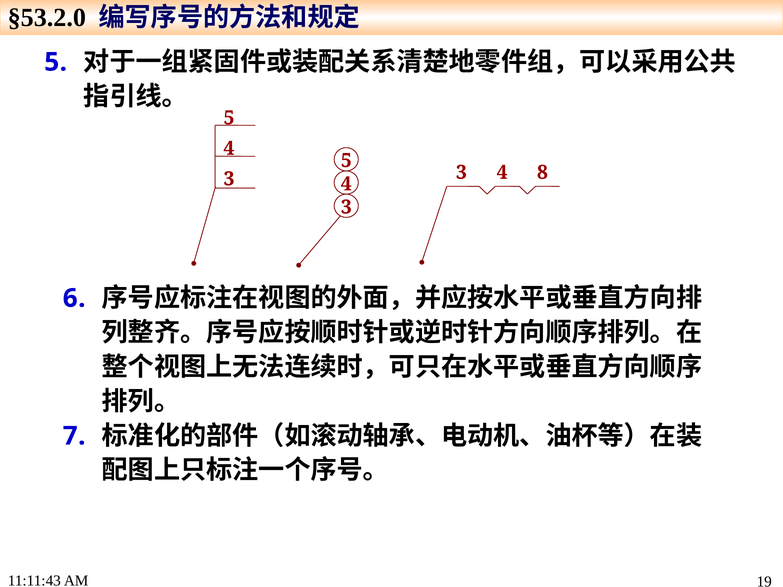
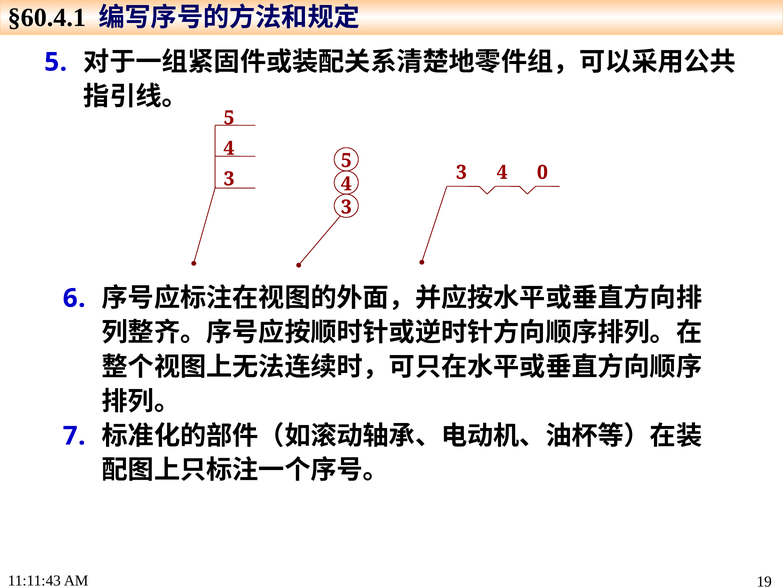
§53.2.0: §53.2.0 -> §60.4.1
8: 8 -> 0
